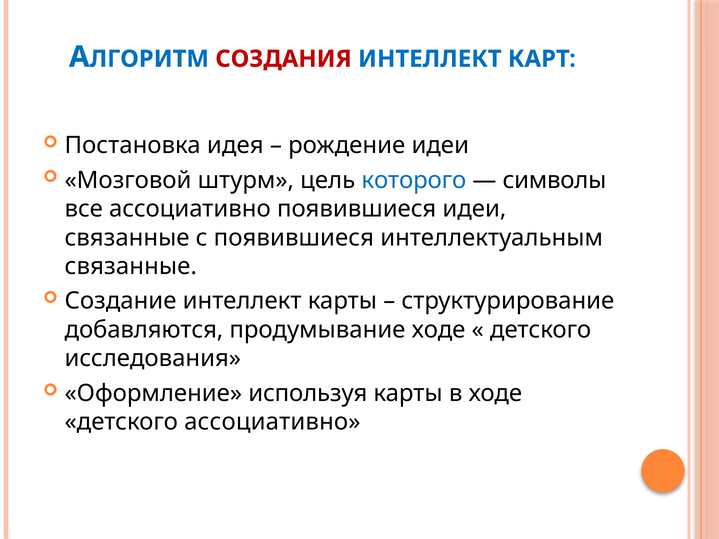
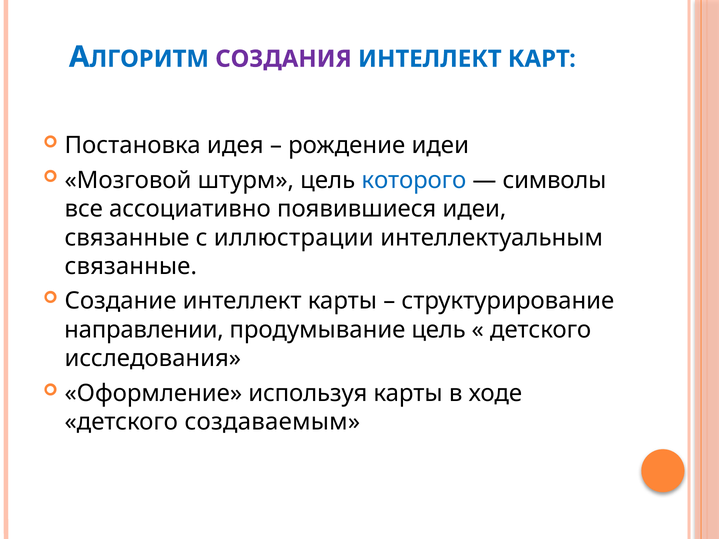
СОЗДАНИЯ colour: red -> purple
с появившиеся: появившиеся -> иллюстрации
добавляются: добавляются -> направлении
продумывание ходе: ходе -> цель
детского ассоциативно: ассоциативно -> создаваемым
